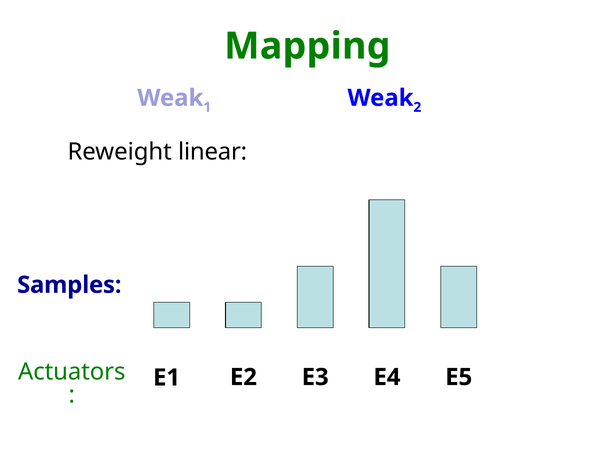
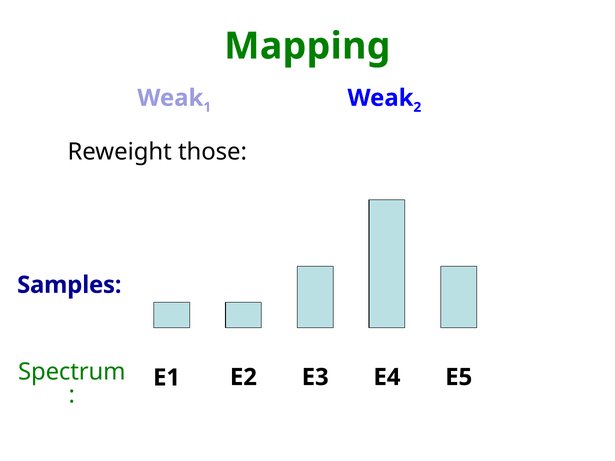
linear: linear -> those
Actuators: Actuators -> Spectrum
